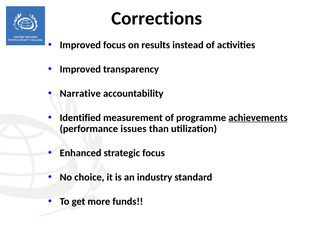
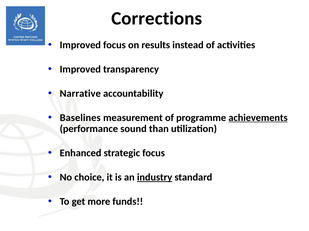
Identified: Identified -> Baselines
issues: issues -> sound
industry underline: none -> present
